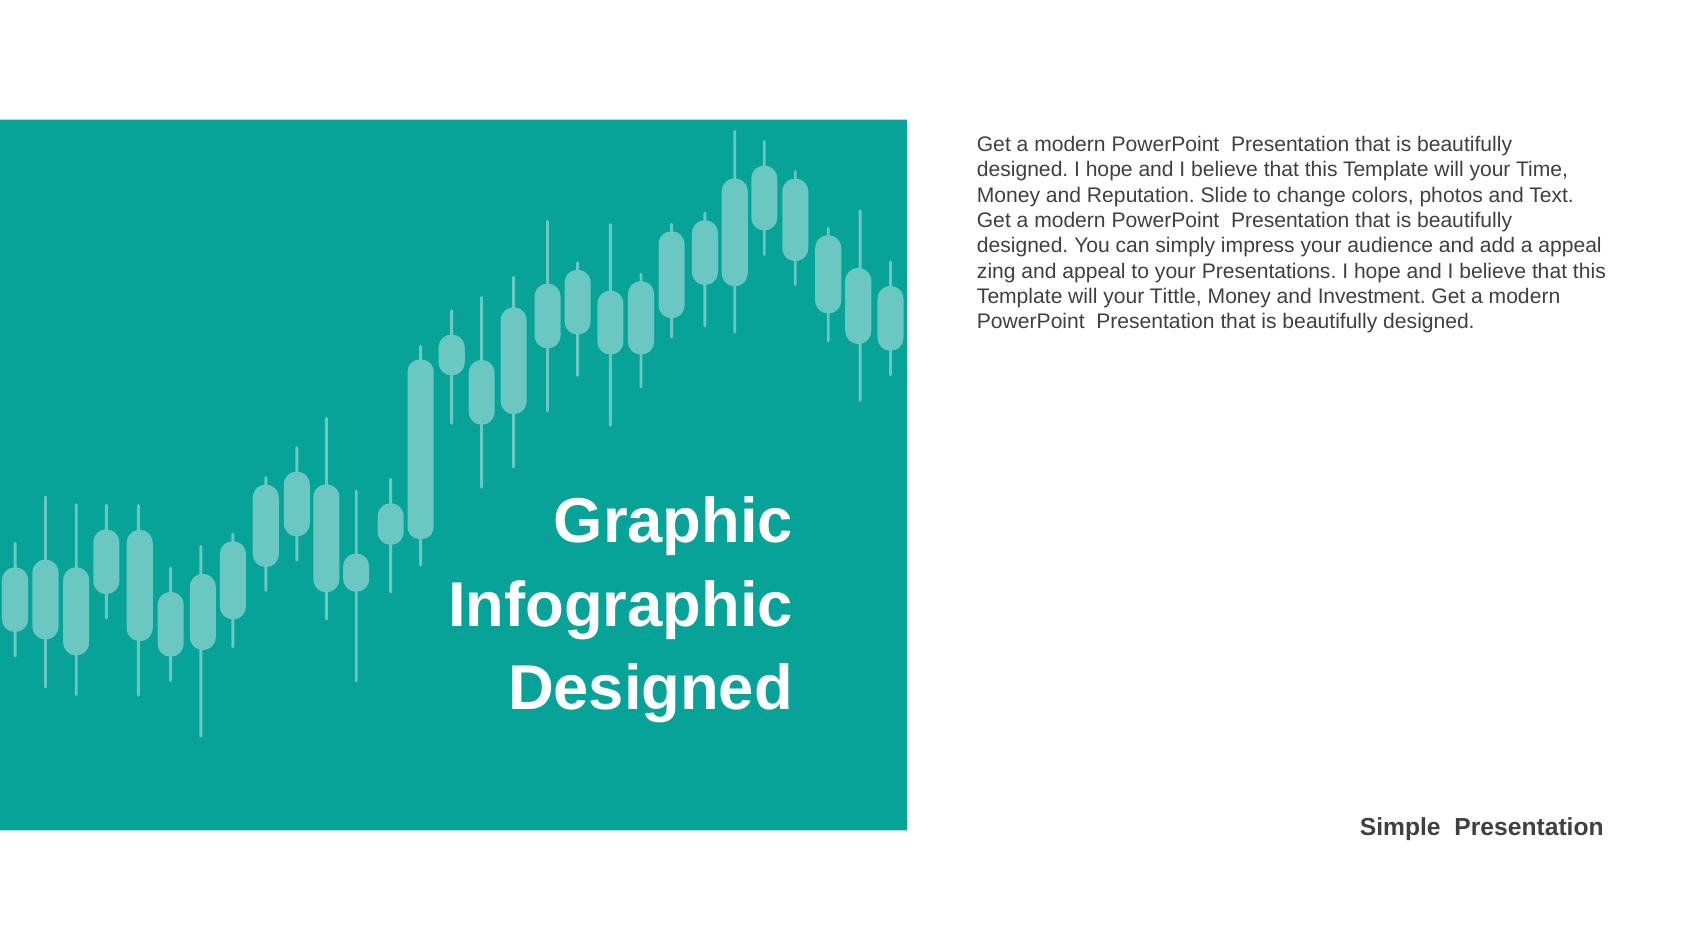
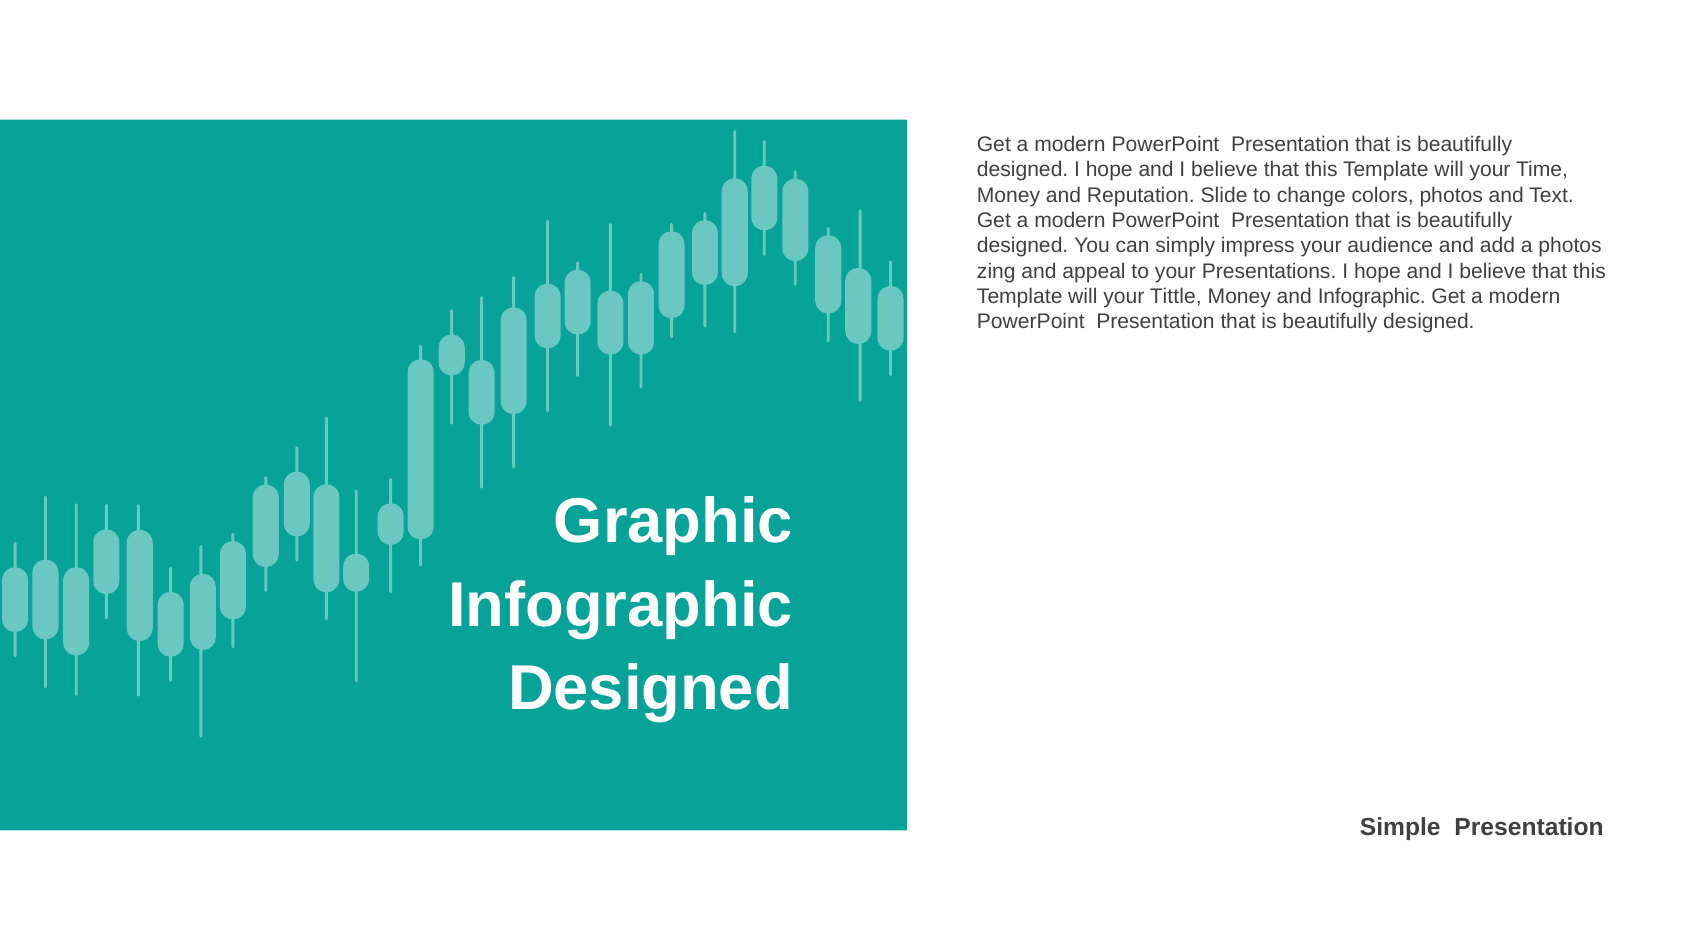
a appeal: appeal -> photos
and Investment: Investment -> Infographic
